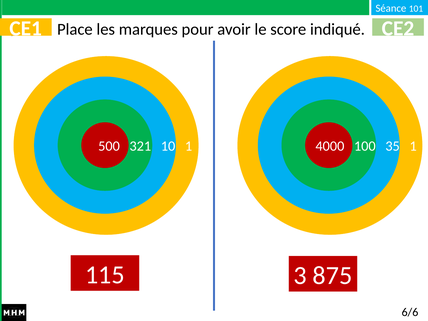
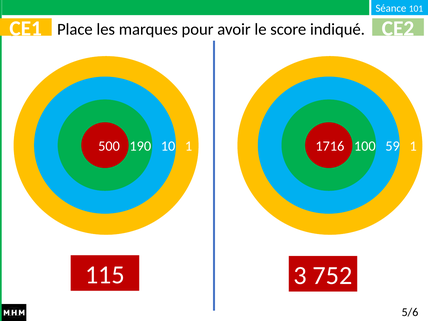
321: 321 -> 190
4000: 4000 -> 1716
35: 35 -> 59
875: 875 -> 752
6/6: 6/6 -> 5/6
